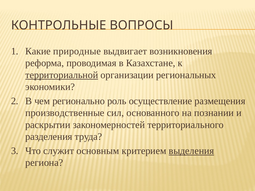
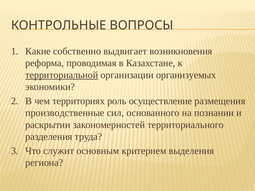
природные: природные -> собственно
региональных: региональных -> организуемых
регионально: регионально -> территориях
выделения underline: present -> none
